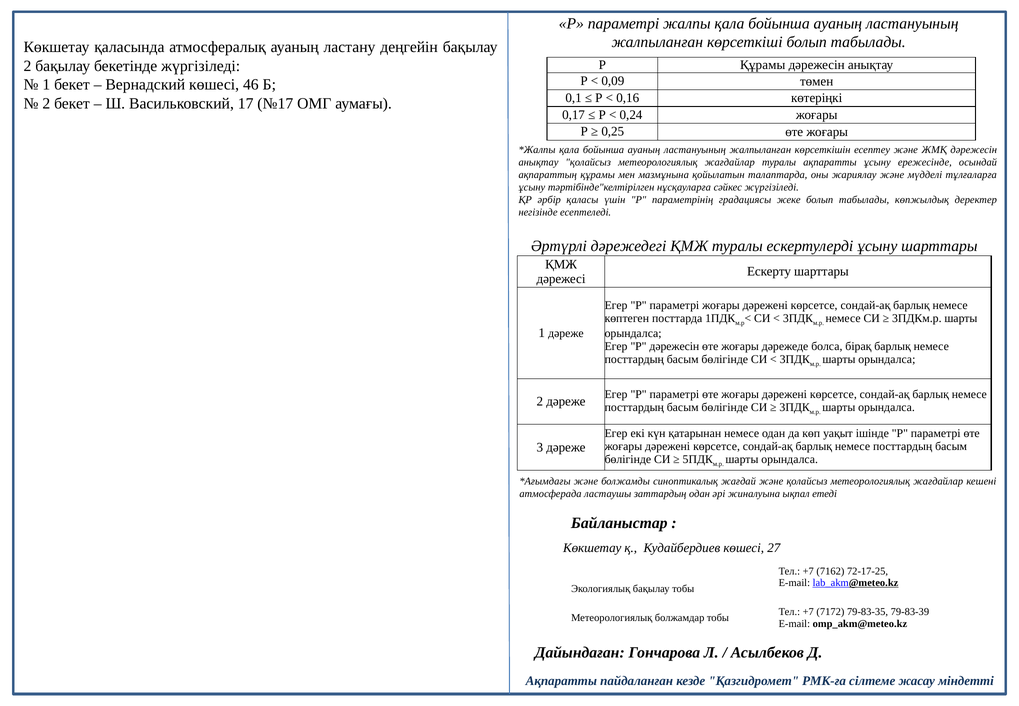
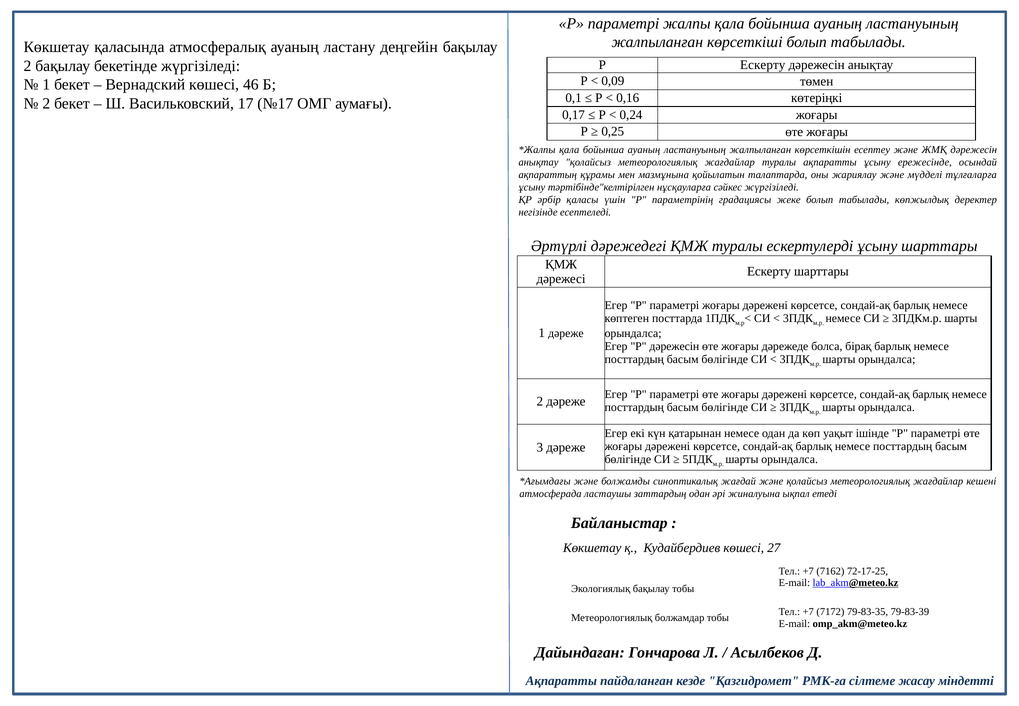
Р Құрамы: Құрамы -> Ескерту
